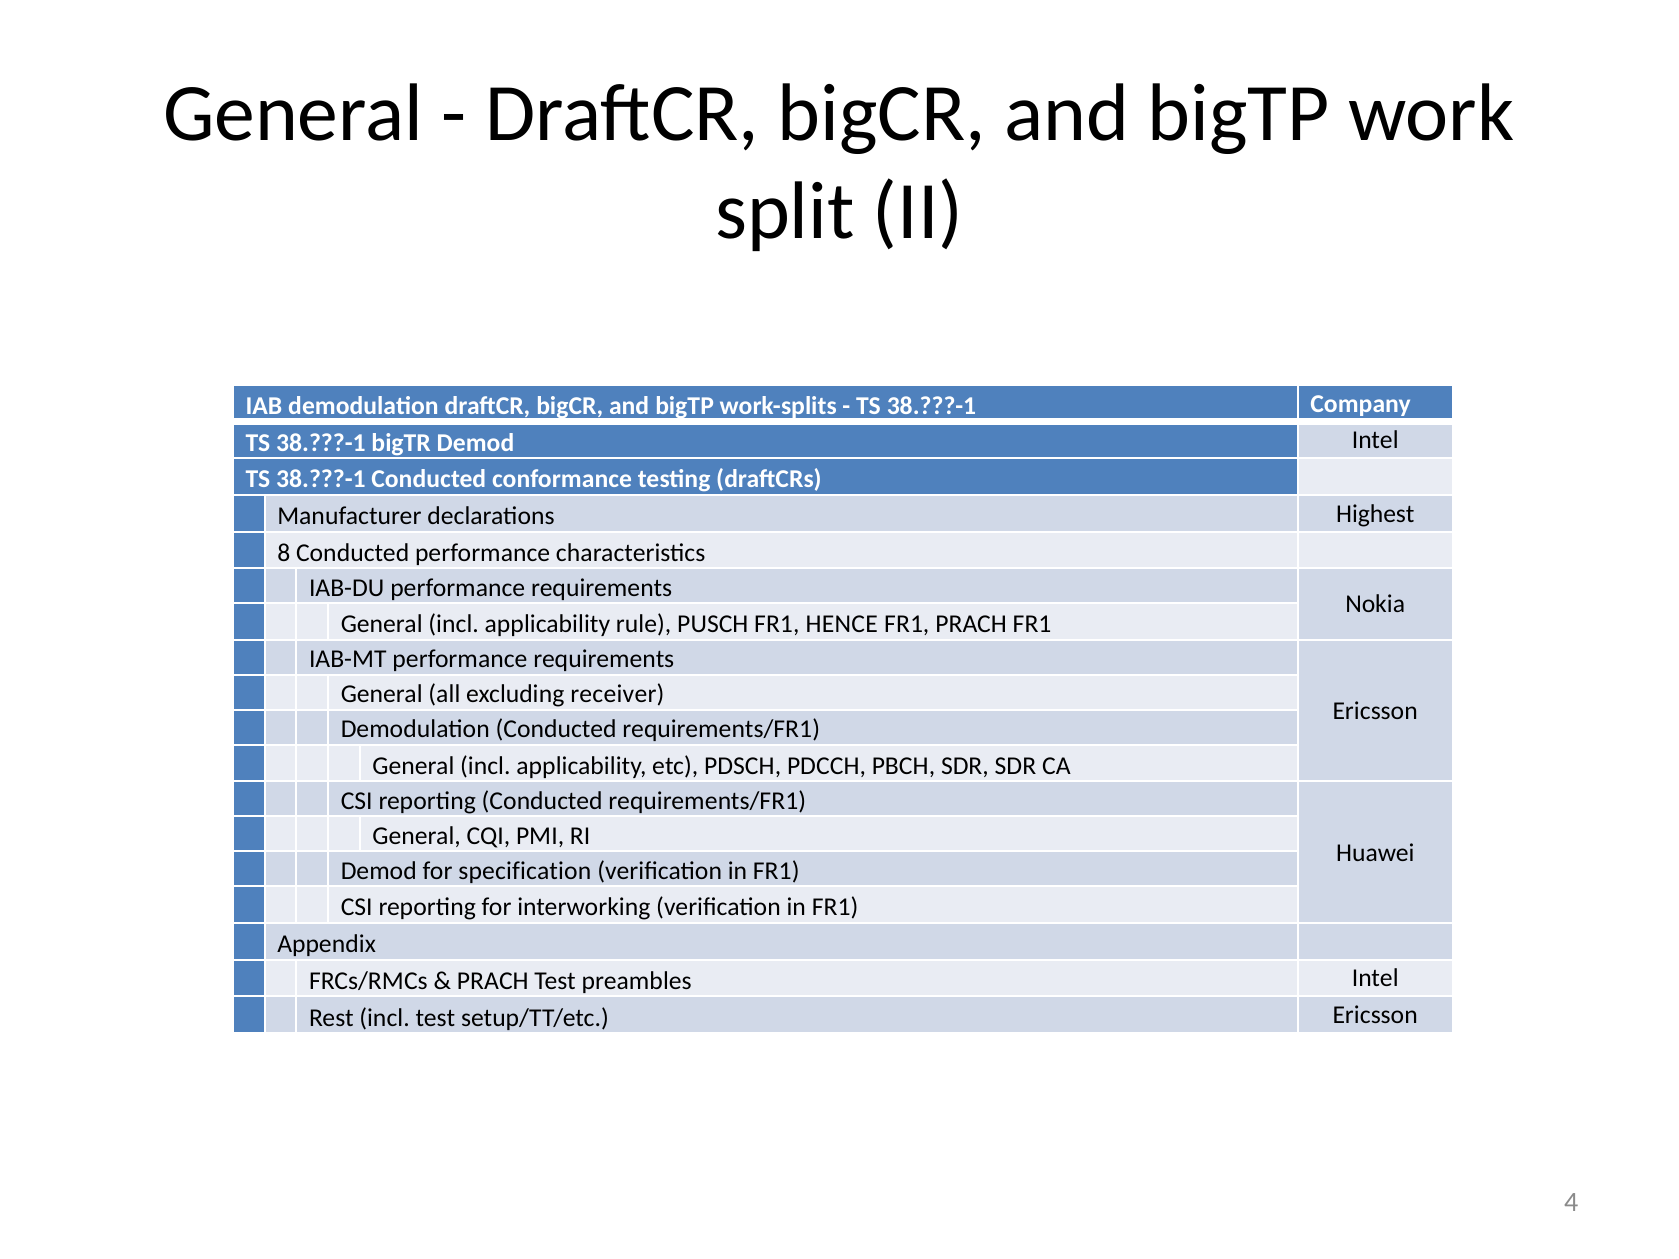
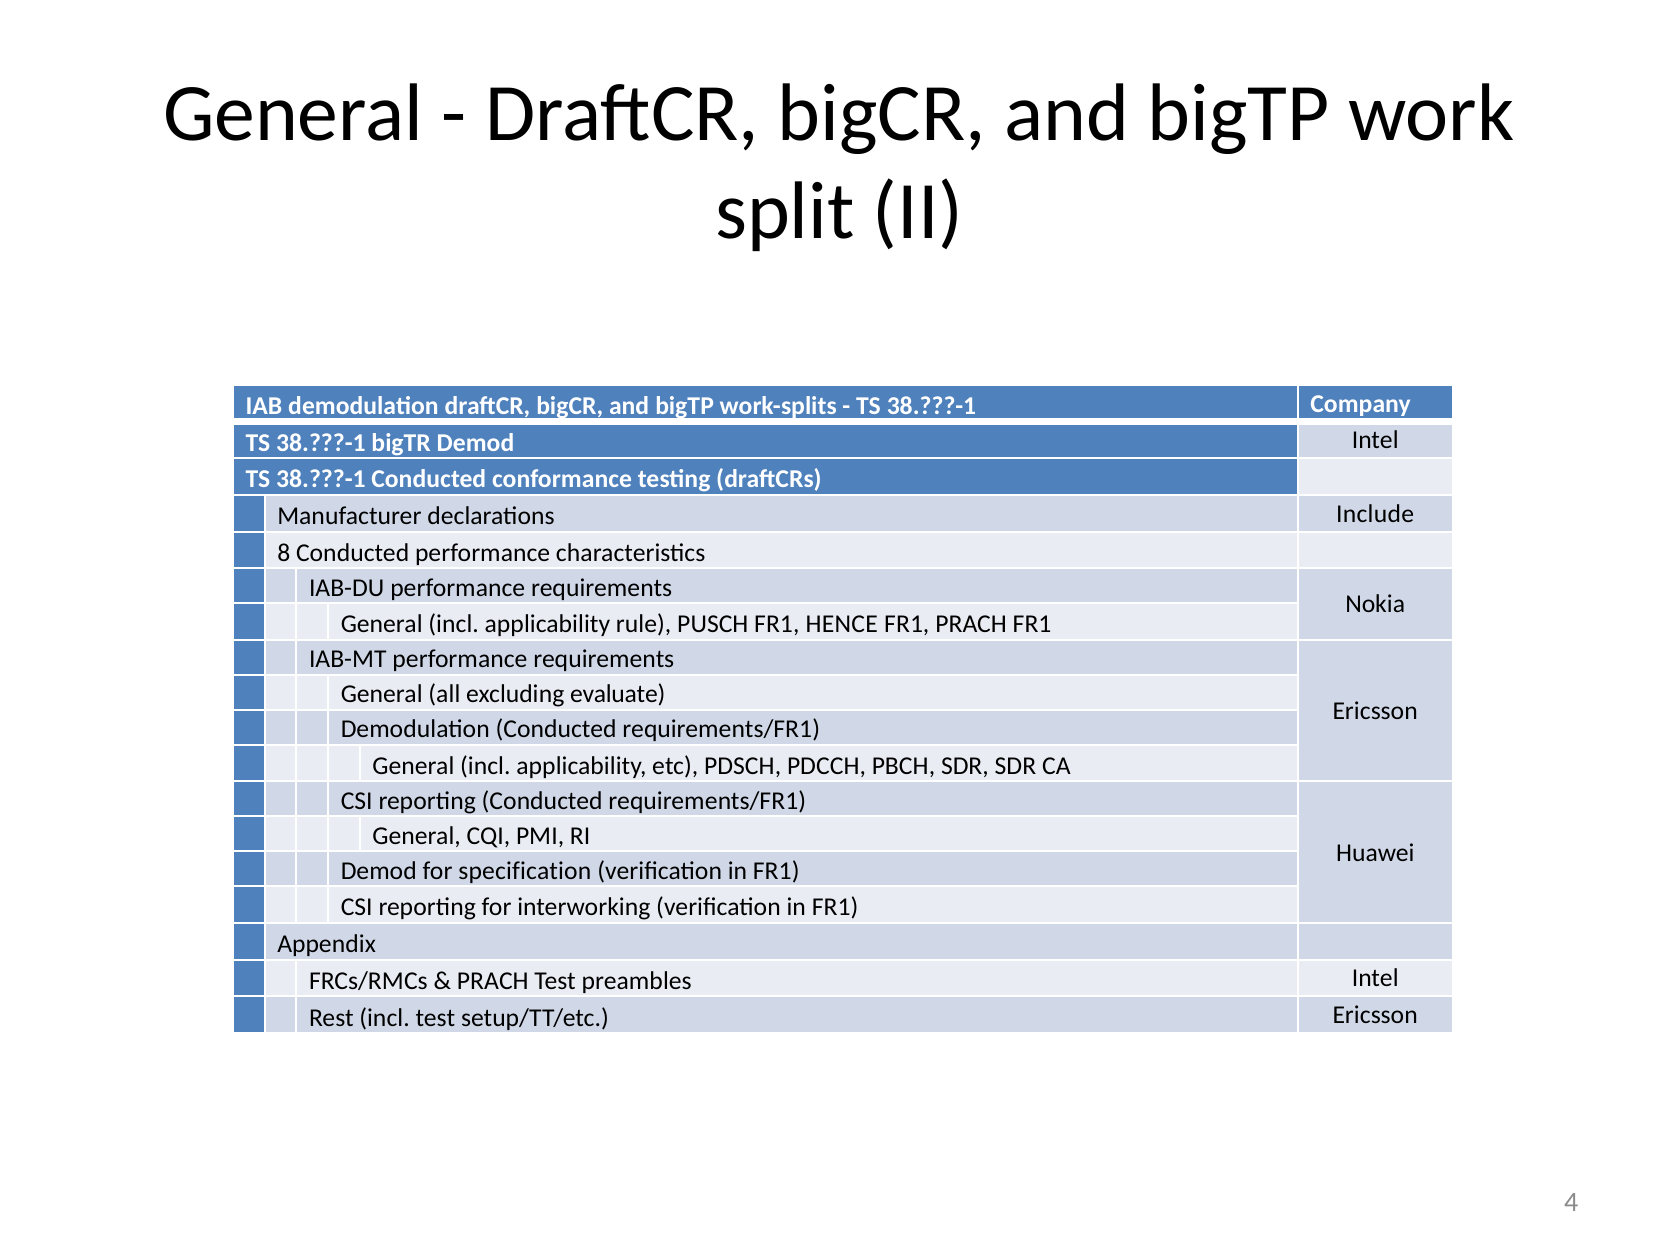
Highest: Highest -> Include
receiver: receiver -> evaluate
